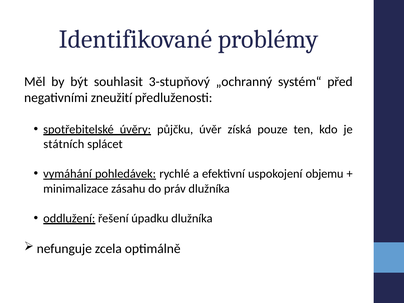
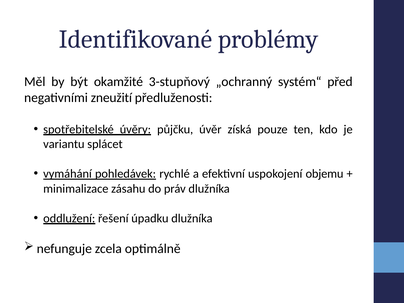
souhlasit: souhlasit -> okamžité
státních: státních -> variantu
